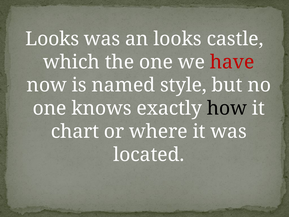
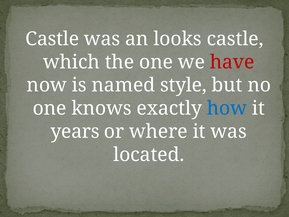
Looks at (52, 39): Looks -> Castle
how colour: black -> blue
chart: chart -> years
